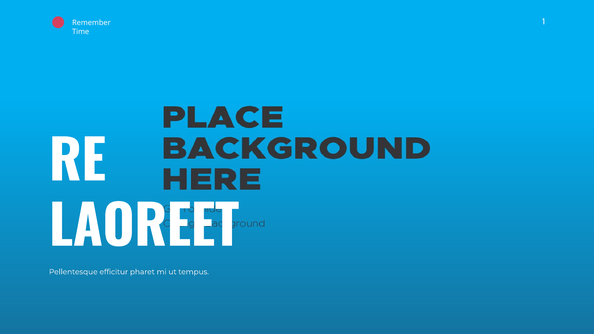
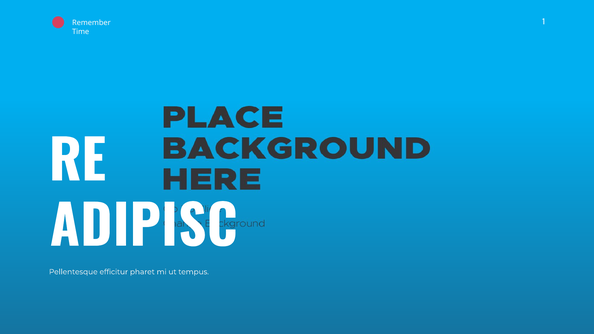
LAOREET: LAOREET -> ADIPISC
